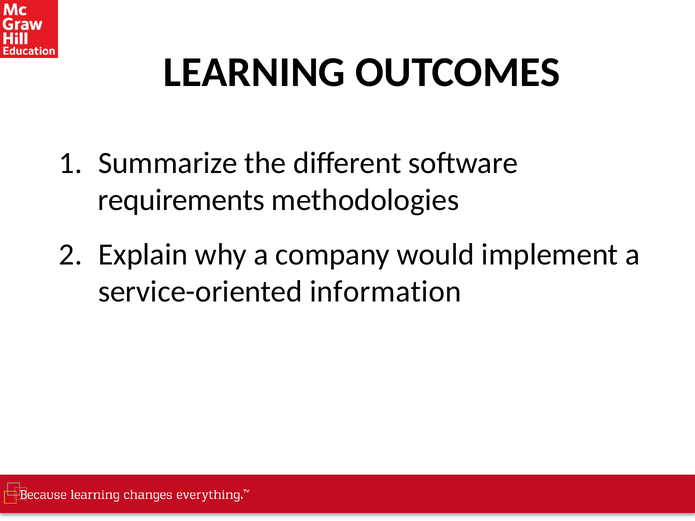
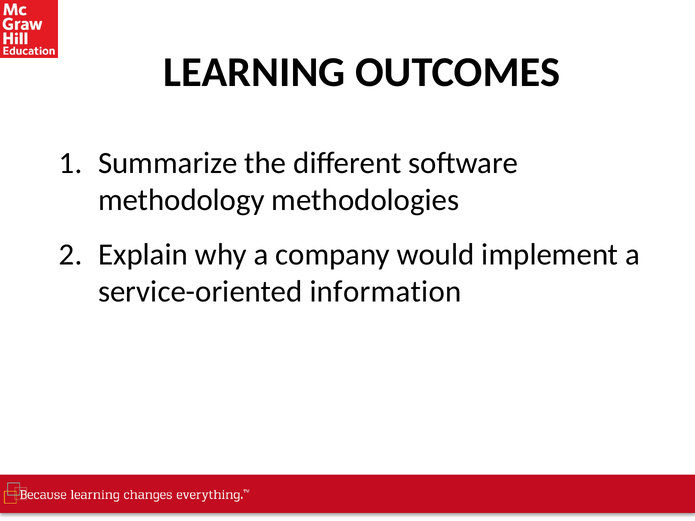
requirements: requirements -> methodology
